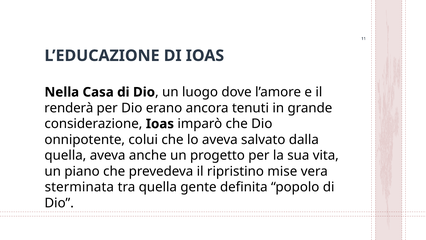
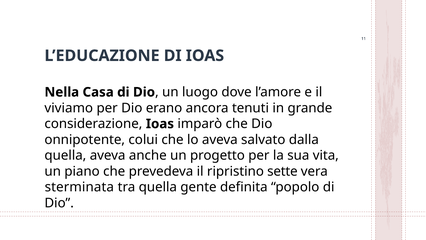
renderà: renderà -> viviamo
mise: mise -> sette
